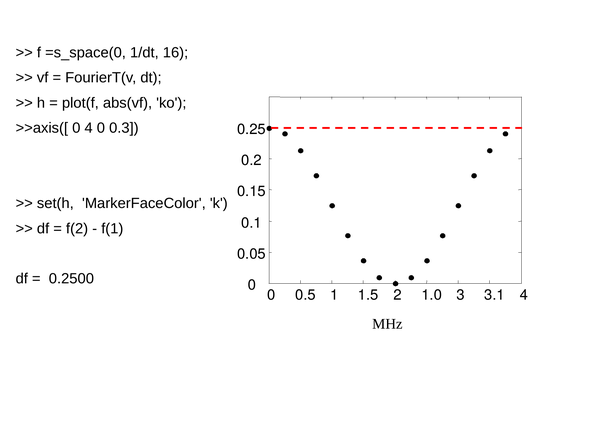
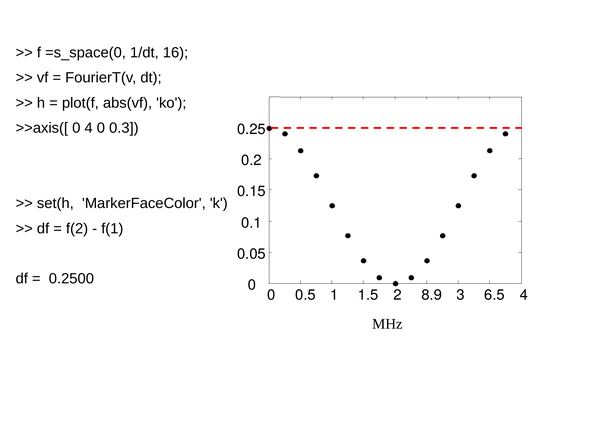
1.0: 1.0 -> 8.9
3.1: 3.1 -> 6.5
